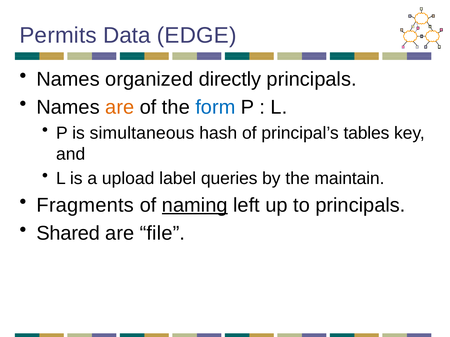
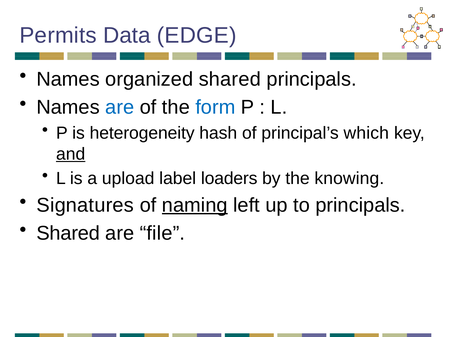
organized directly: directly -> shared
are at (120, 107) colour: orange -> blue
simultaneous: simultaneous -> heterogeneity
tables: tables -> which
and underline: none -> present
queries: queries -> loaders
maintain: maintain -> knowing
Fragments: Fragments -> Signatures
